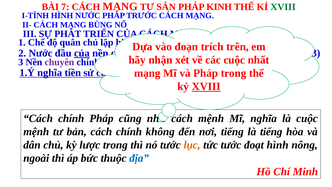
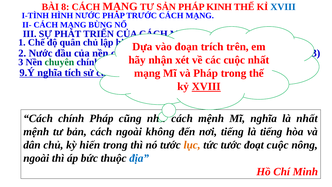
7: 7 -> 8
XVIII at (283, 7) colour: green -> blue
của at (82, 53) underline: present -> none
chuyên colour: purple -> green
1.Ý: 1.Ý -> 9.Ý
tiền: tiền -> tích
là cuộc: cuộc -> nhất
bản cách chính: chính -> ngoài
kỳ lược: lược -> hiến
đoạt hình: hình -> cuộc
